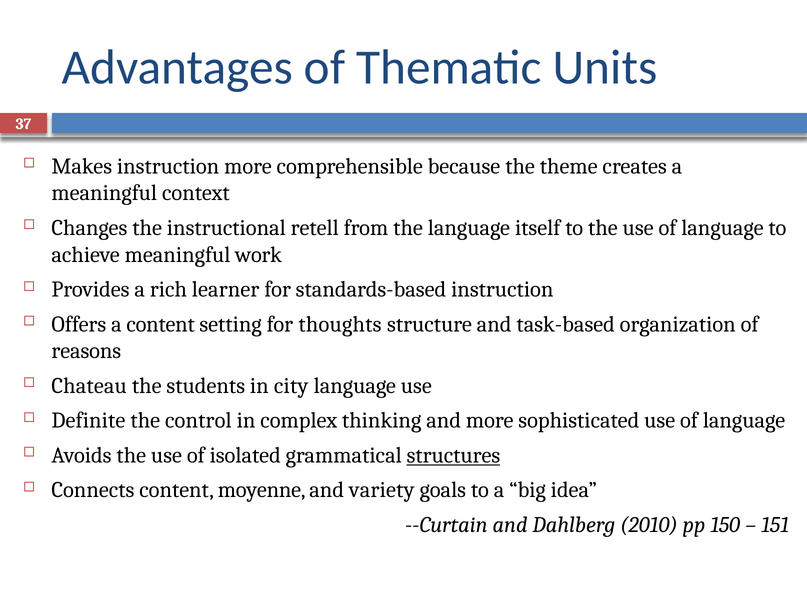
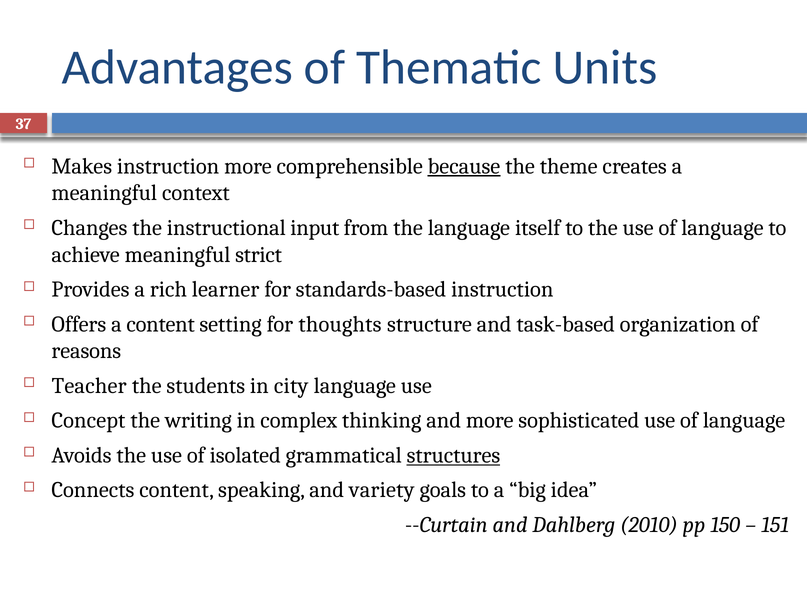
because underline: none -> present
retell: retell -> input
work: work -> strict
Chateau: Chateau -> Teacher
Definite: Definite -> Concept
control: control -> writing
moyenne: moyenne -> speaking
